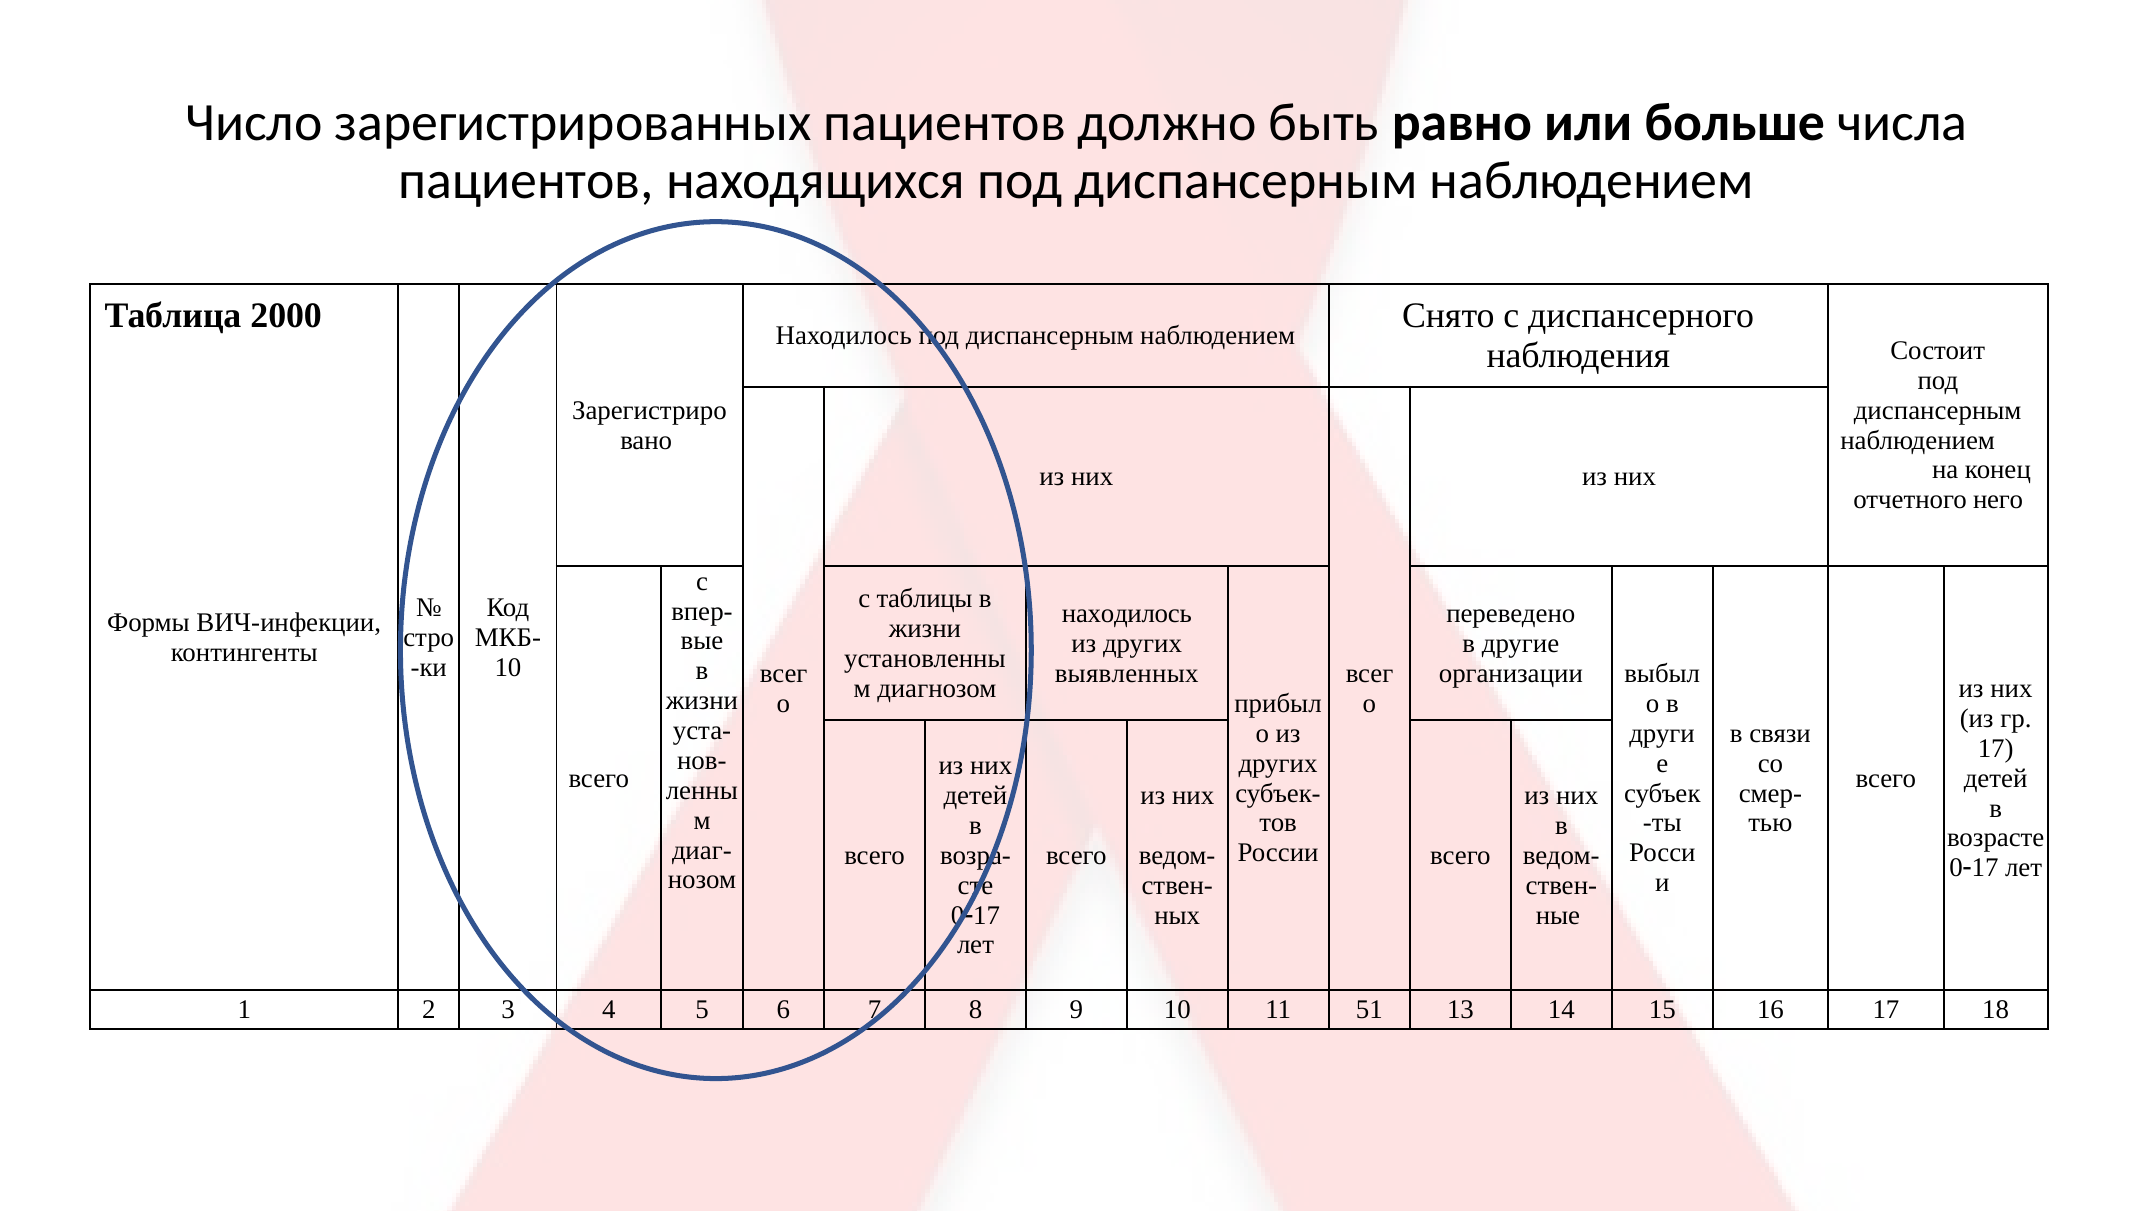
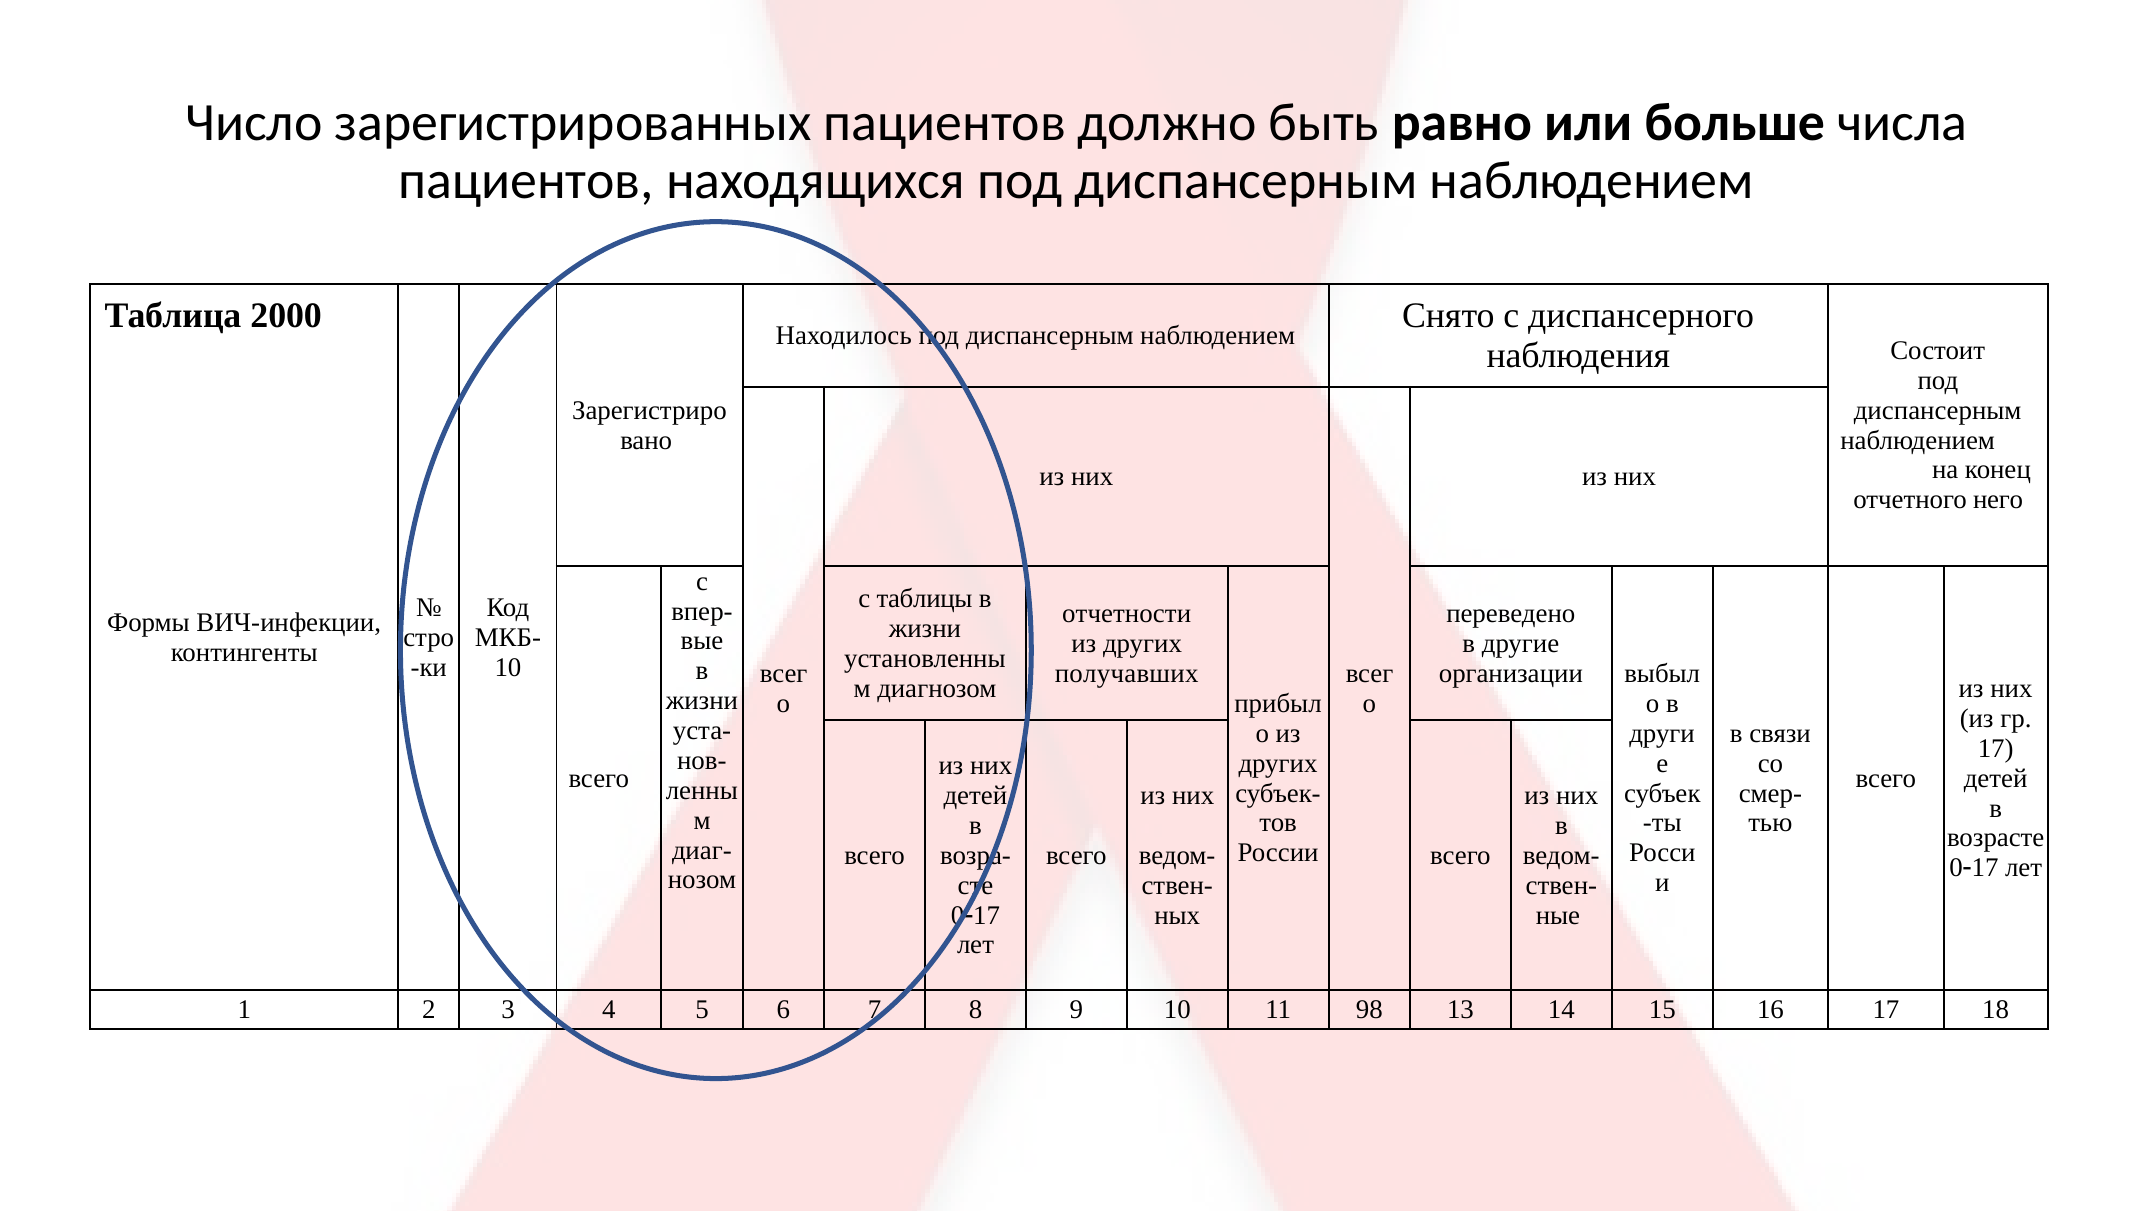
находилось at (1127, 614): находилось -> отчетности
выявленных: выявленных -> получавших
51: 51 -> 98
